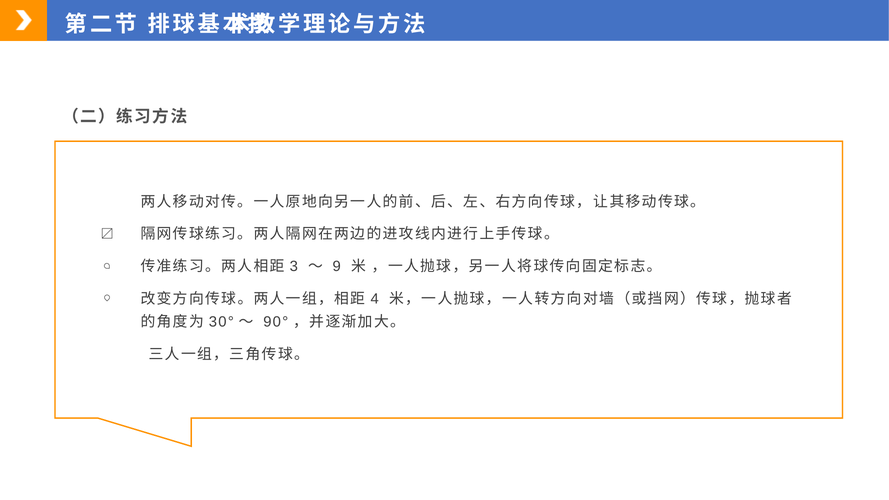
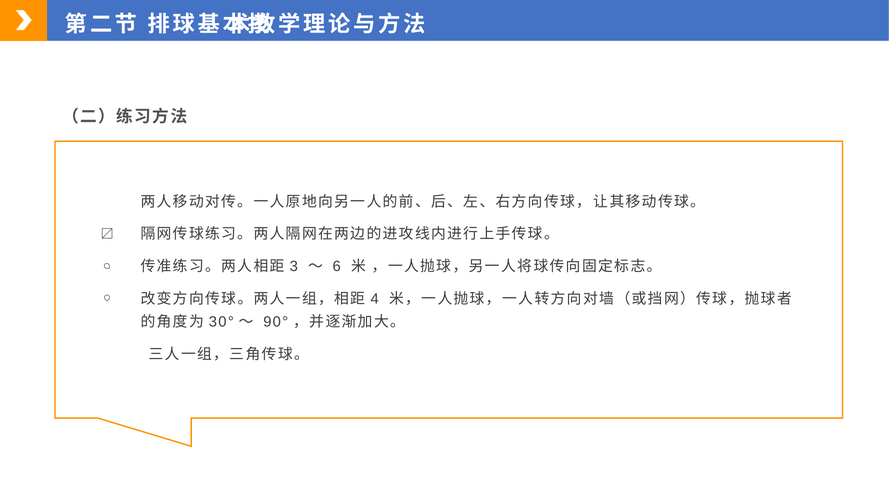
9: 9 -> 6
